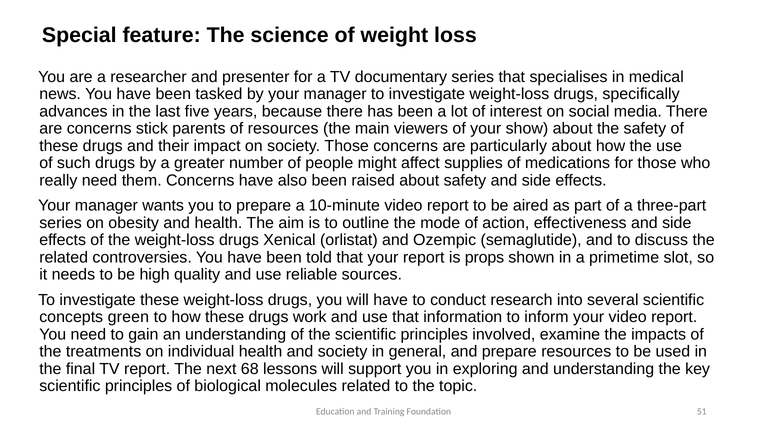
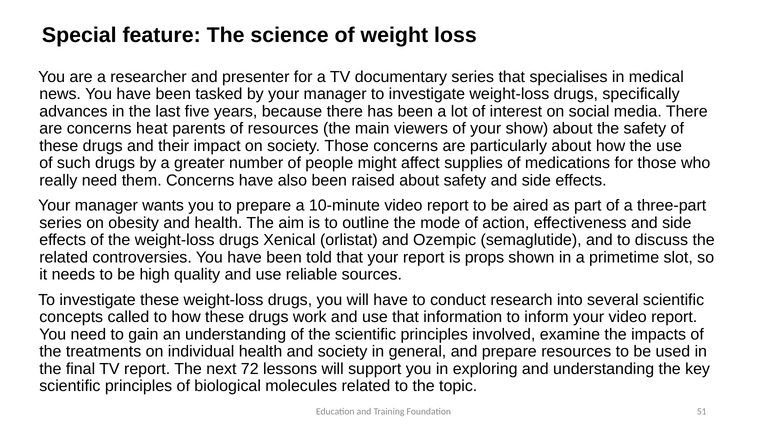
stick: stick -> heat
green: green -> called
68: 68 -> 72
